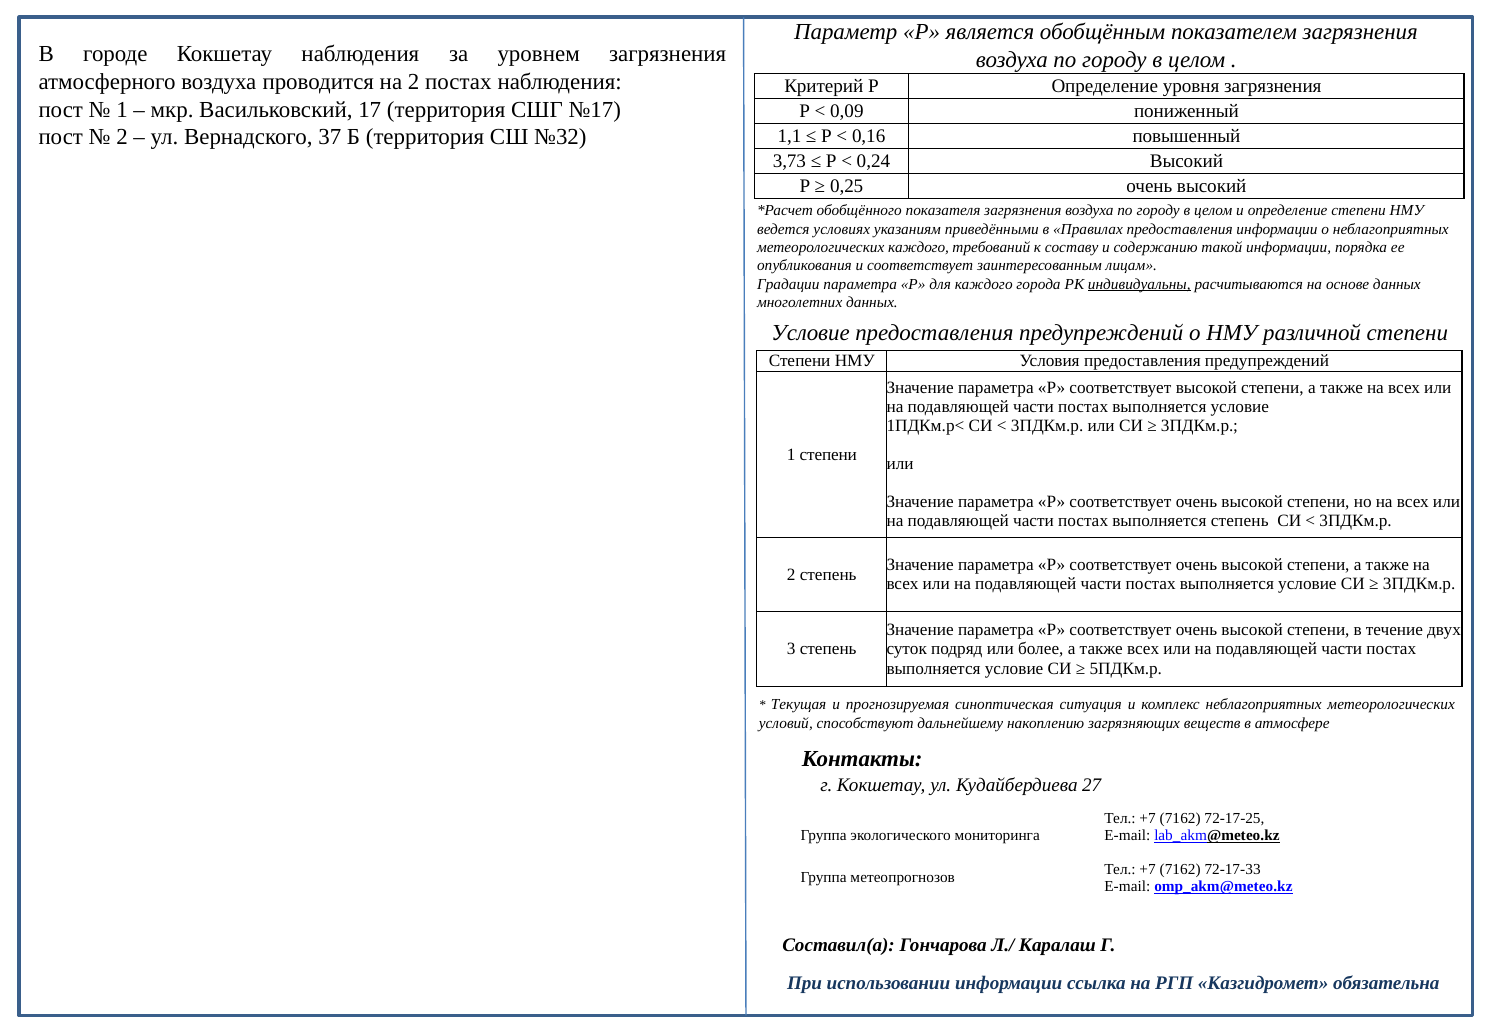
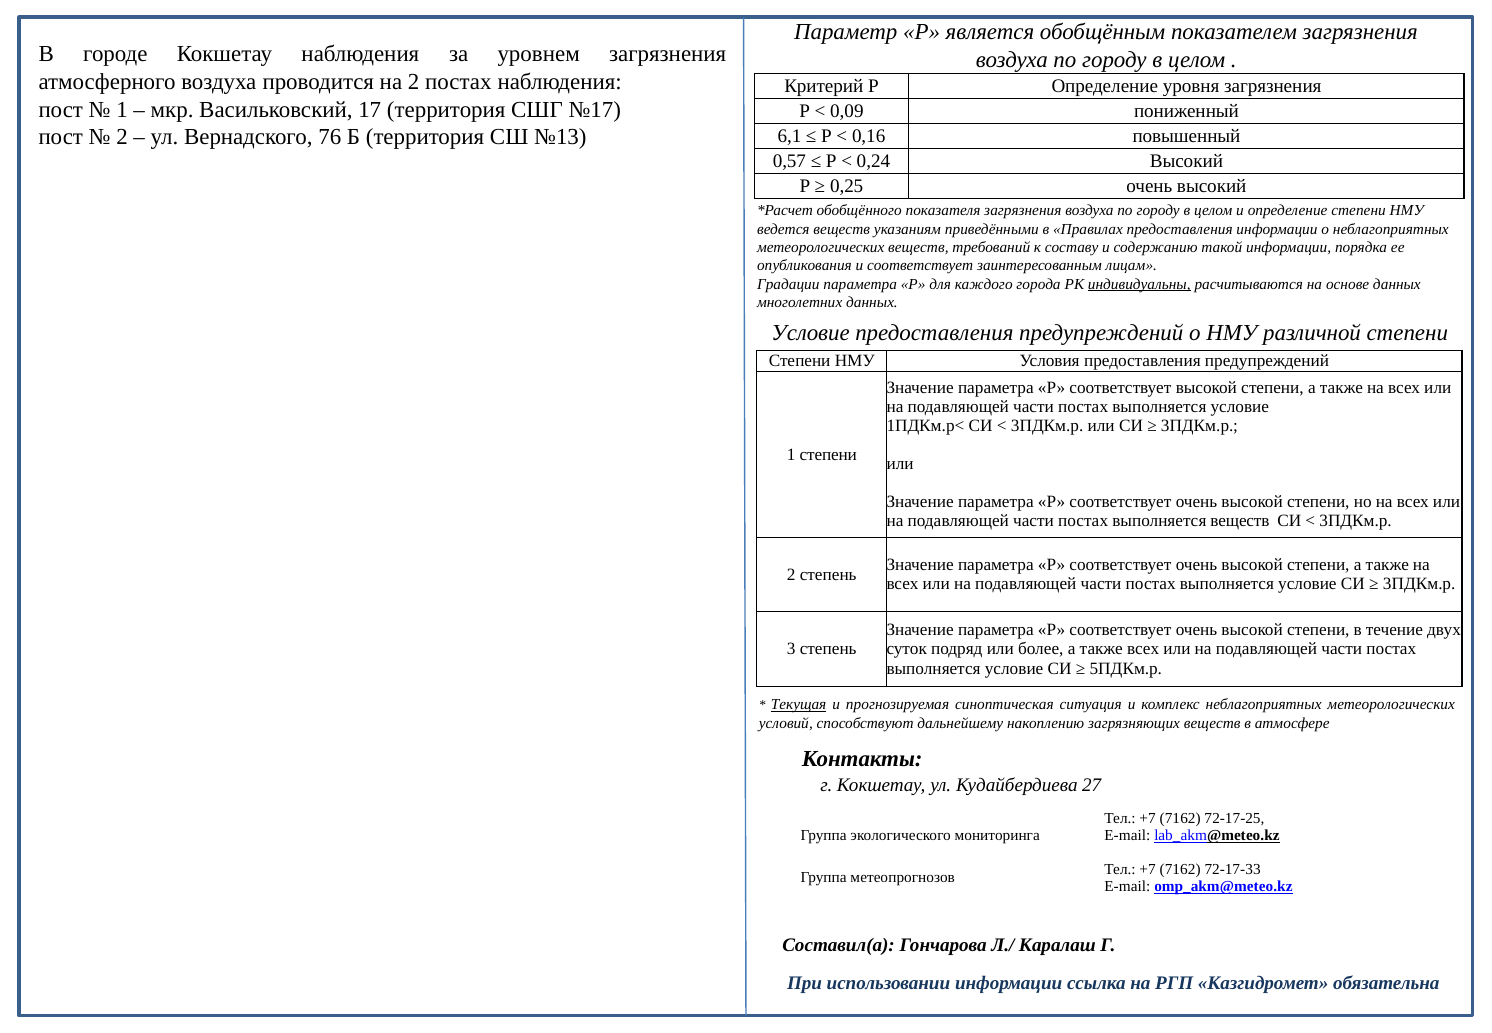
37: 37 -> 76
№32: №32 -> №13
1,1: 1,1 -> 6,1
3,73: 3,73 -> 0,57
ведется условиях: условиях -> веществ
метеорологических каждого: каждого -> веществ
выполняется степень: степень -> веществ
Текущая underline: none -> present
